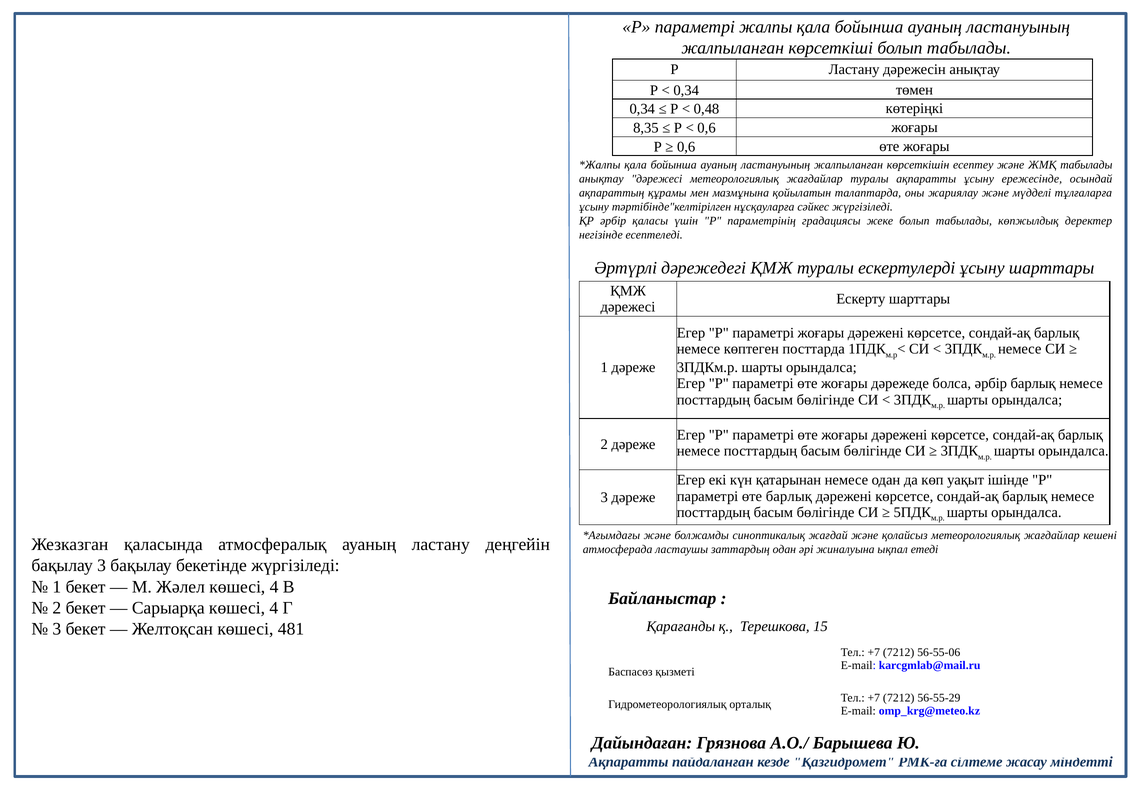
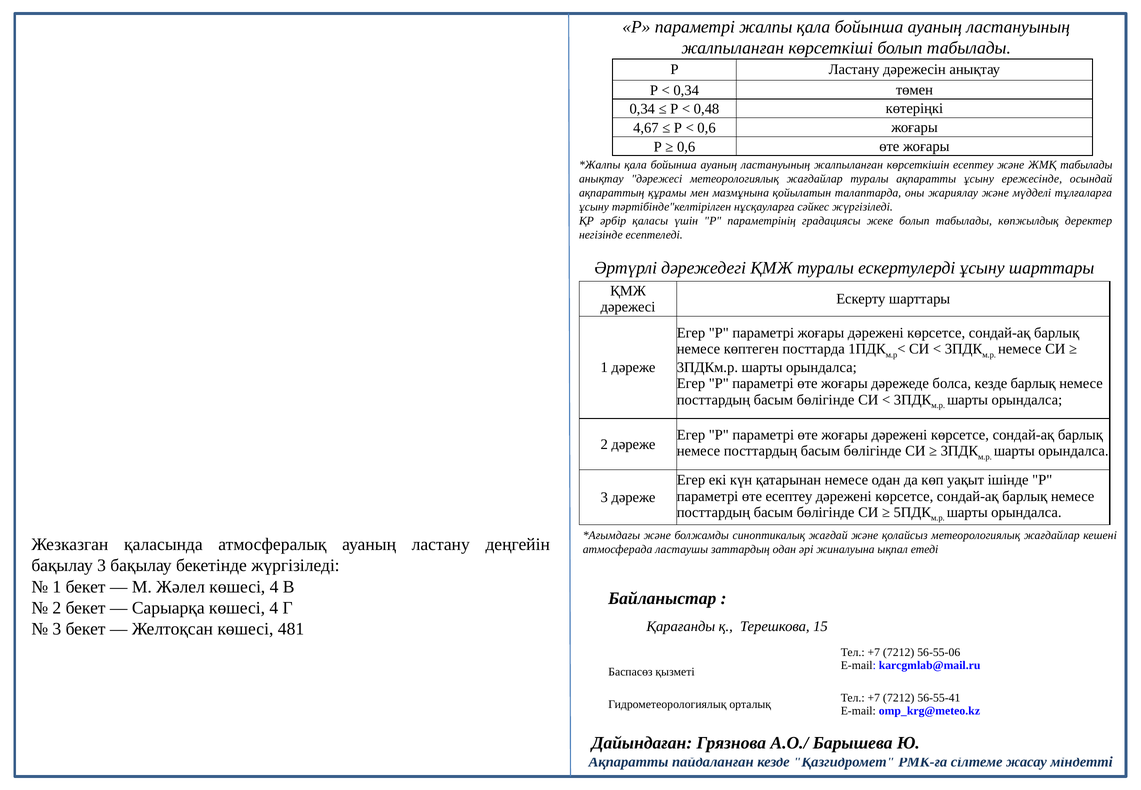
8,35: 8,35 -> 4,67
болса әрбір: әрбір -> кезде
өте барлық: барлық -> есептеу
56-55-29: 56-55-29 -> 56-55-41
